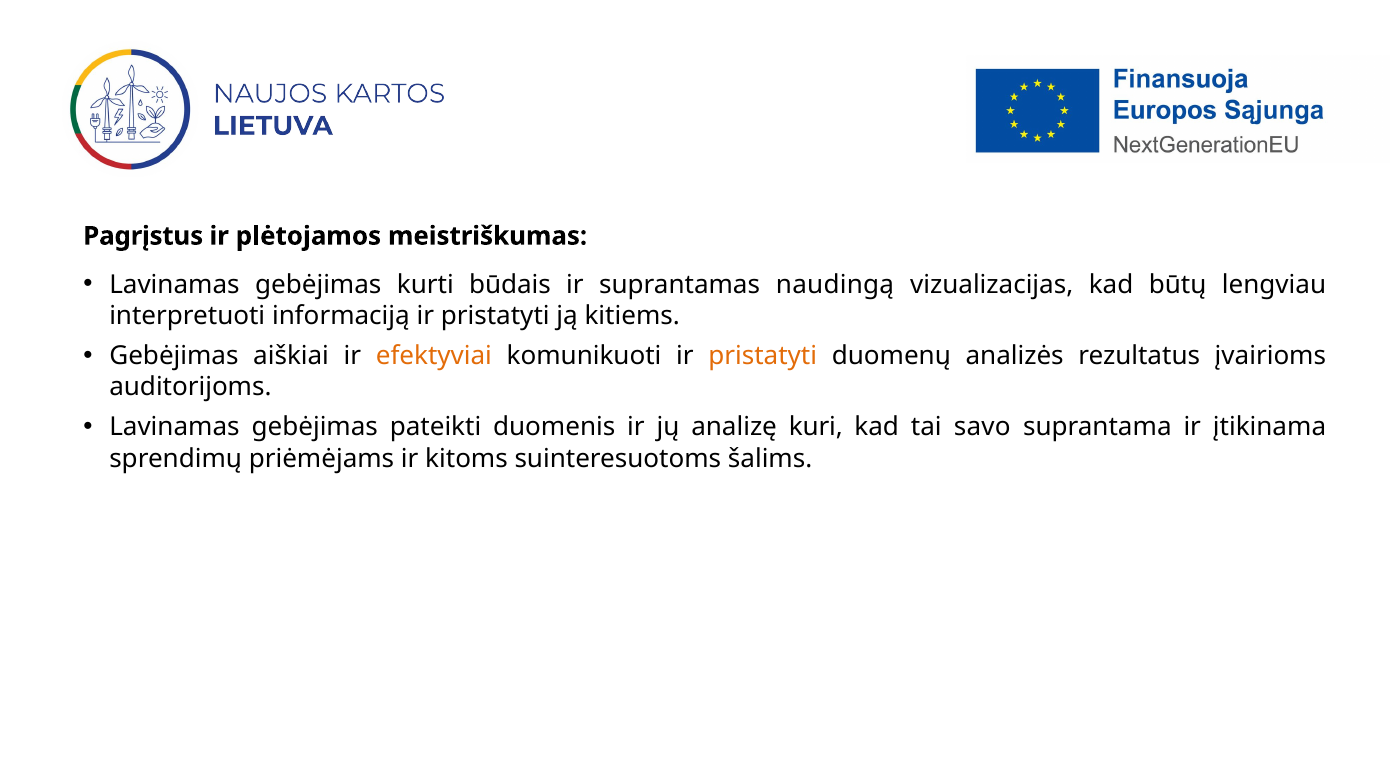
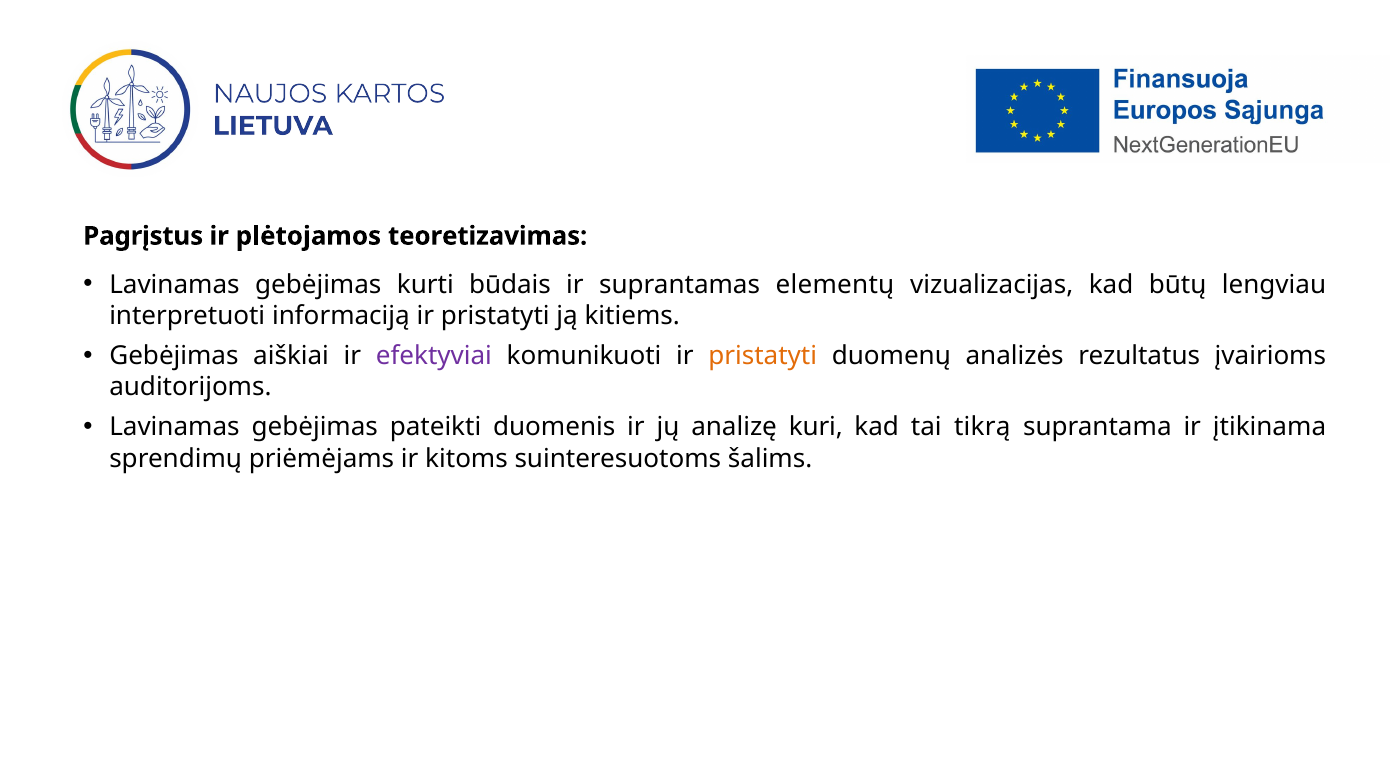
meistriškumas: meistriškumas -> teoretizavimas
naudingą: naudingą -> elementų
efektyviai colour: orange -> purple
savo: savo -> tikrą
